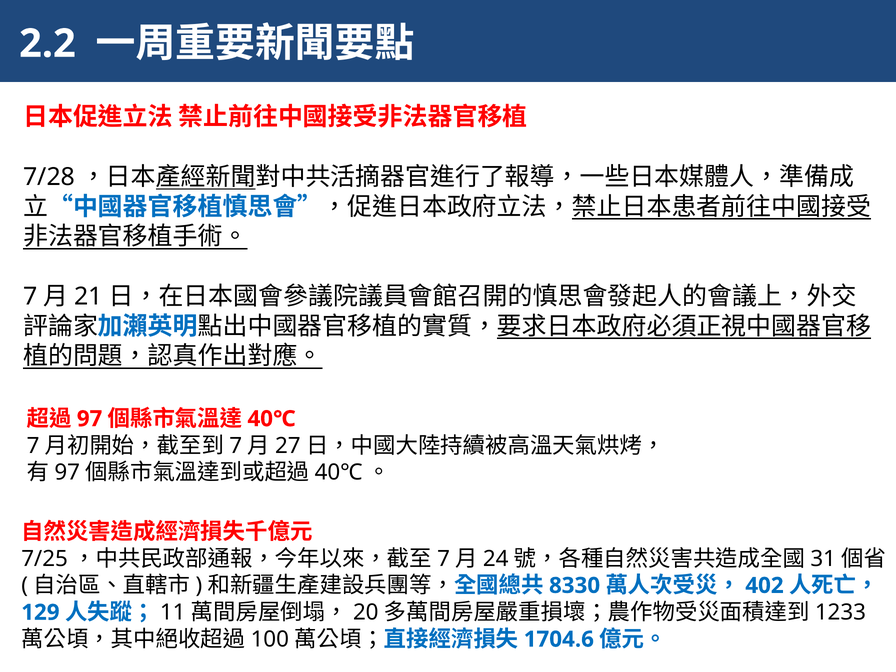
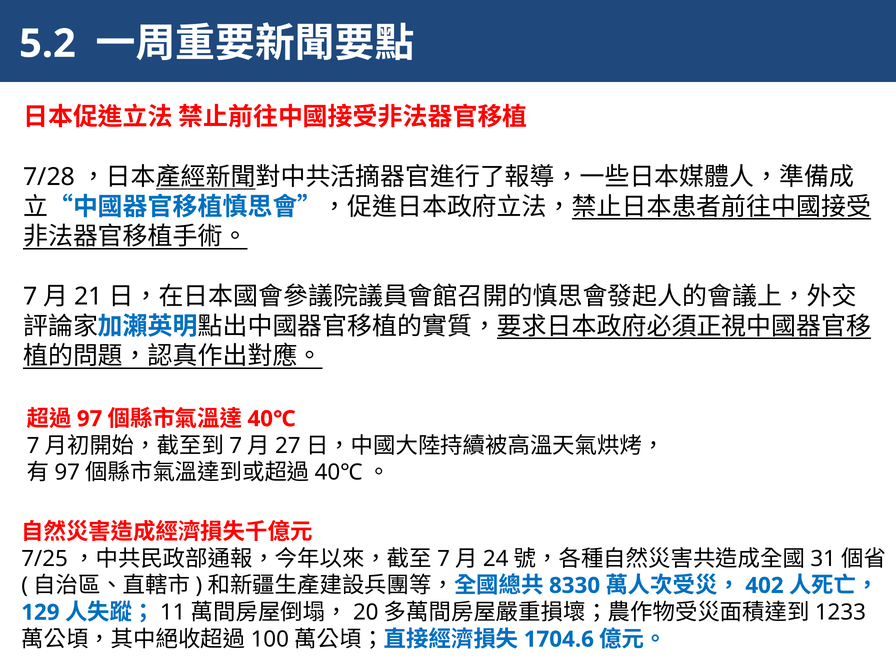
2.2: 2.2 -> 5.2
